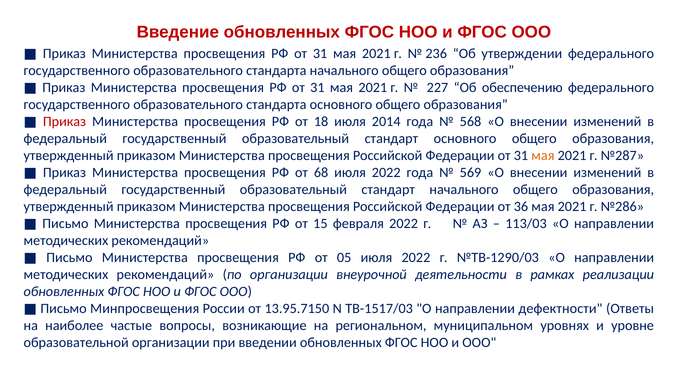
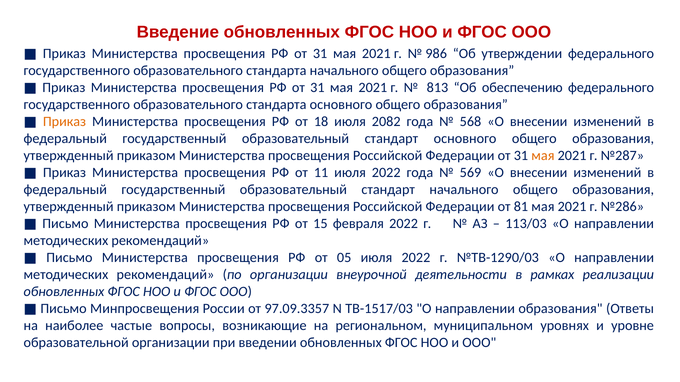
236: 236 -> 986
227: 227 -> 813
Приказ at (65, 122) colour: red -> orange
2014: 2014 -> 2082
68: 68 -> 11
36: 36 -> 81
13.95.7150: 13.95.7150 -> 97.09.3357
направлении дефектности: дефектности -> образования
